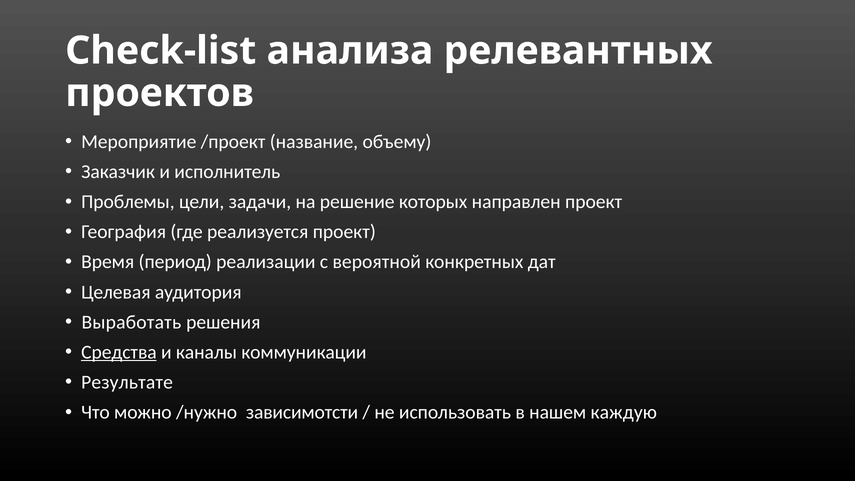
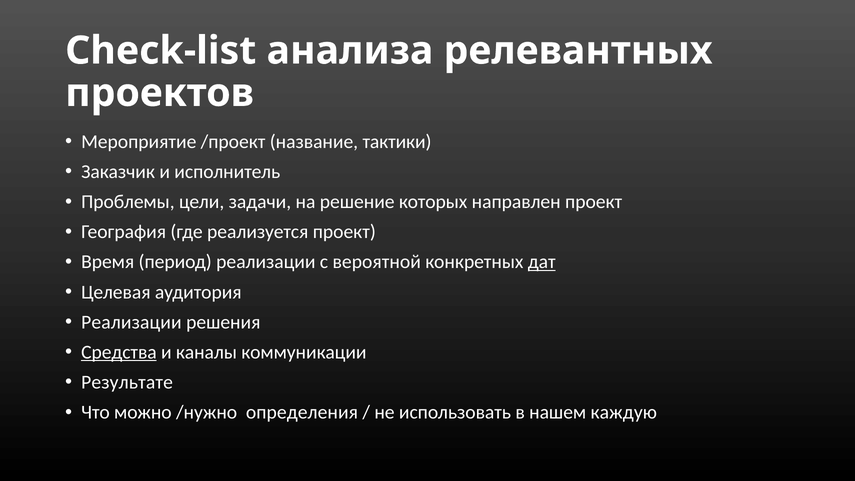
объему: объему -> тактики
дат underline: none -> present
Выработать at (131, 322): Выработать -> Реализации
зависимотсти: зависимотсти -> определения
